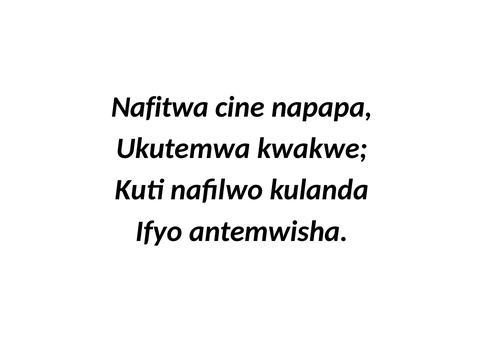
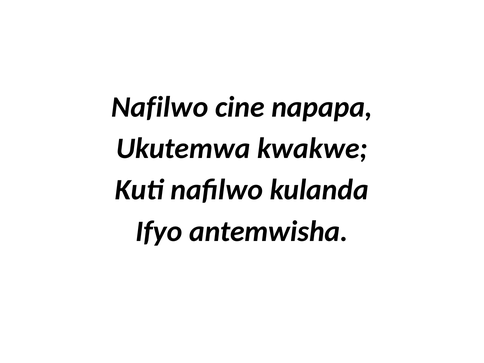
Nafitwa at (160, 107): Nafitwa -> Nafilwo
